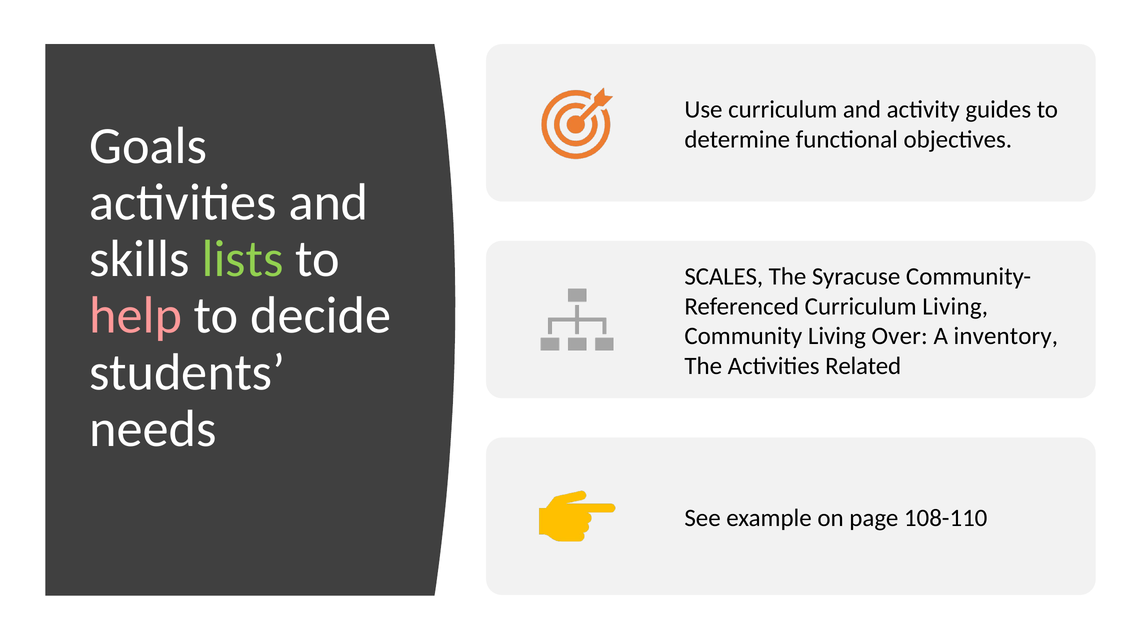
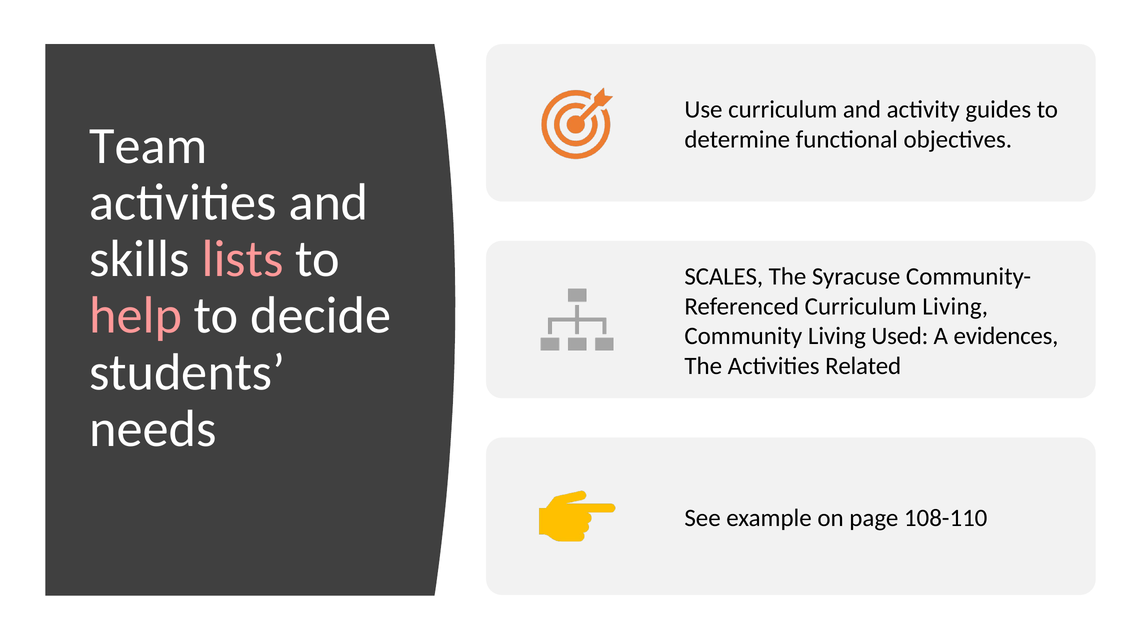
Goals: Goals -> Team
lists colour: light green -> pink
Over: Over -> Used
inventory: inventory -> evidences
